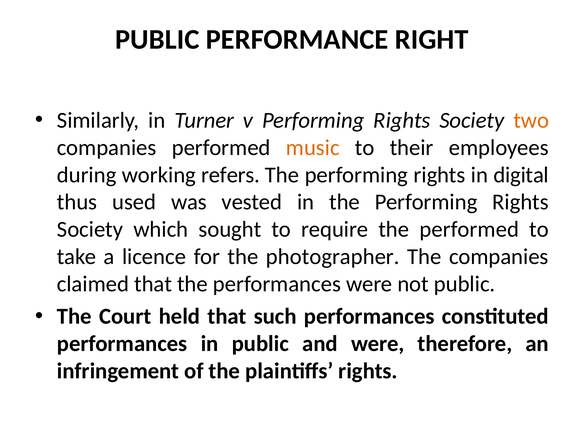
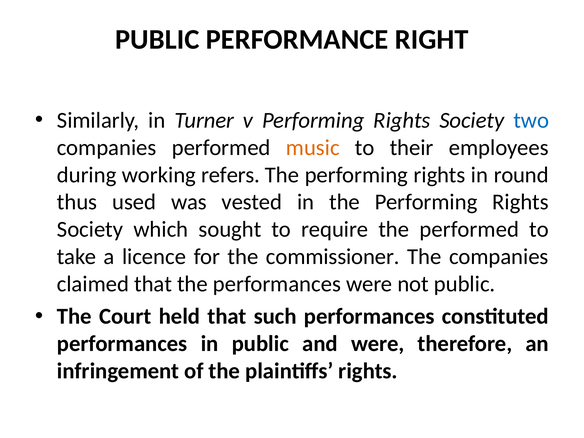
two colour: orange -> blue
digital: digital -> round
photographer: photographer -> commissioner
